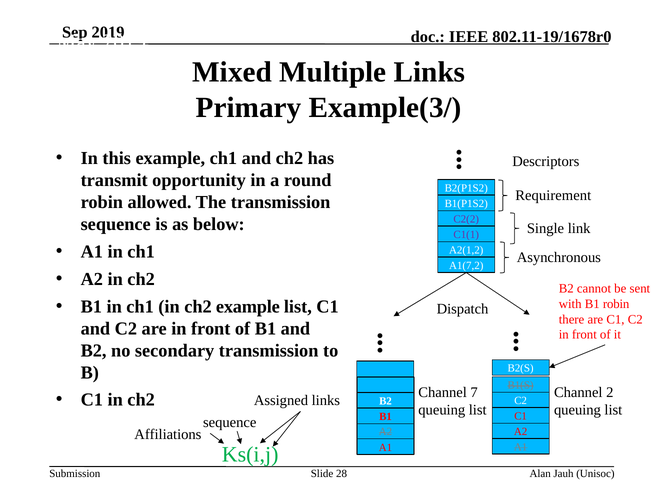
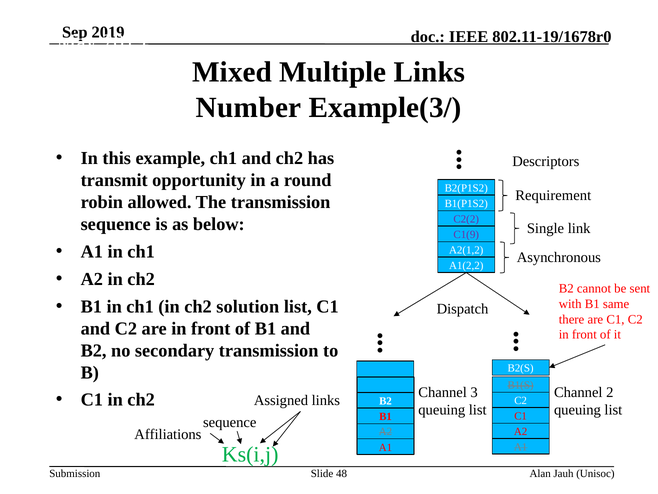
Primary: Primary -> Number
C1(1: C1(1 -> C1(9
A1(7,2: A1(7,2 -> A1(2,2
ch2 example: example -> solution
B1 robin: robin -> same
7: 7 -> 3
28: 28 -> 48
